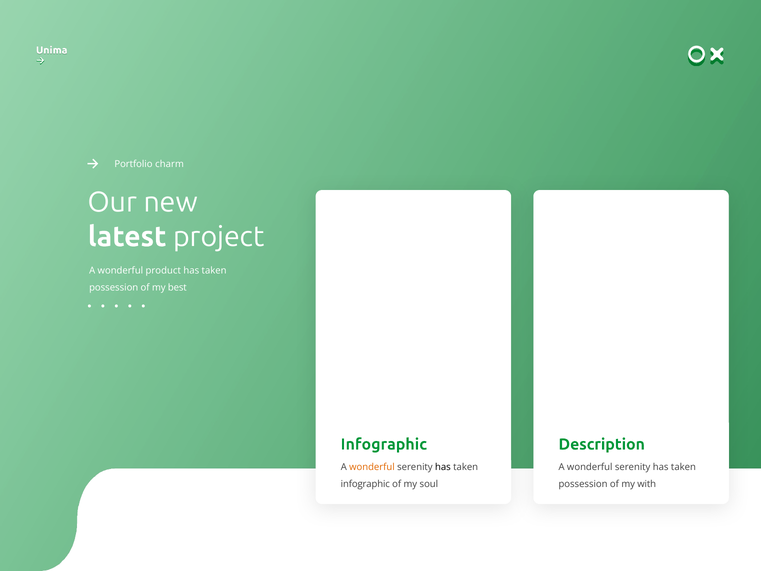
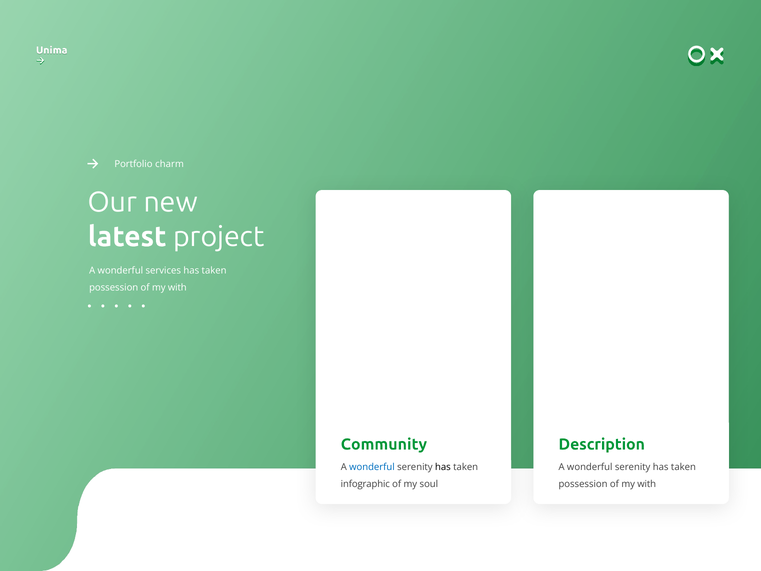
product: product -> services
best at (177, 288): best -> with
Infographic at (384, 444): Infographic -> Community
wonderful at (372, 467) colour: orange -> blue
